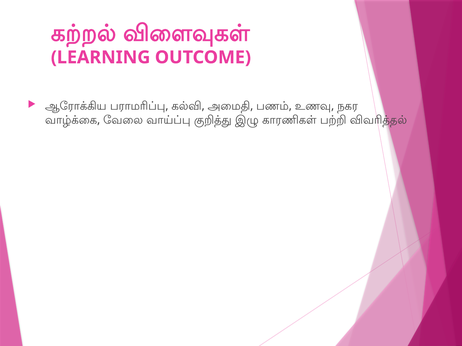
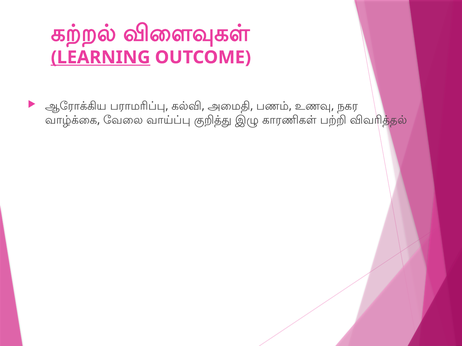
LEARNING underline: none -> present
